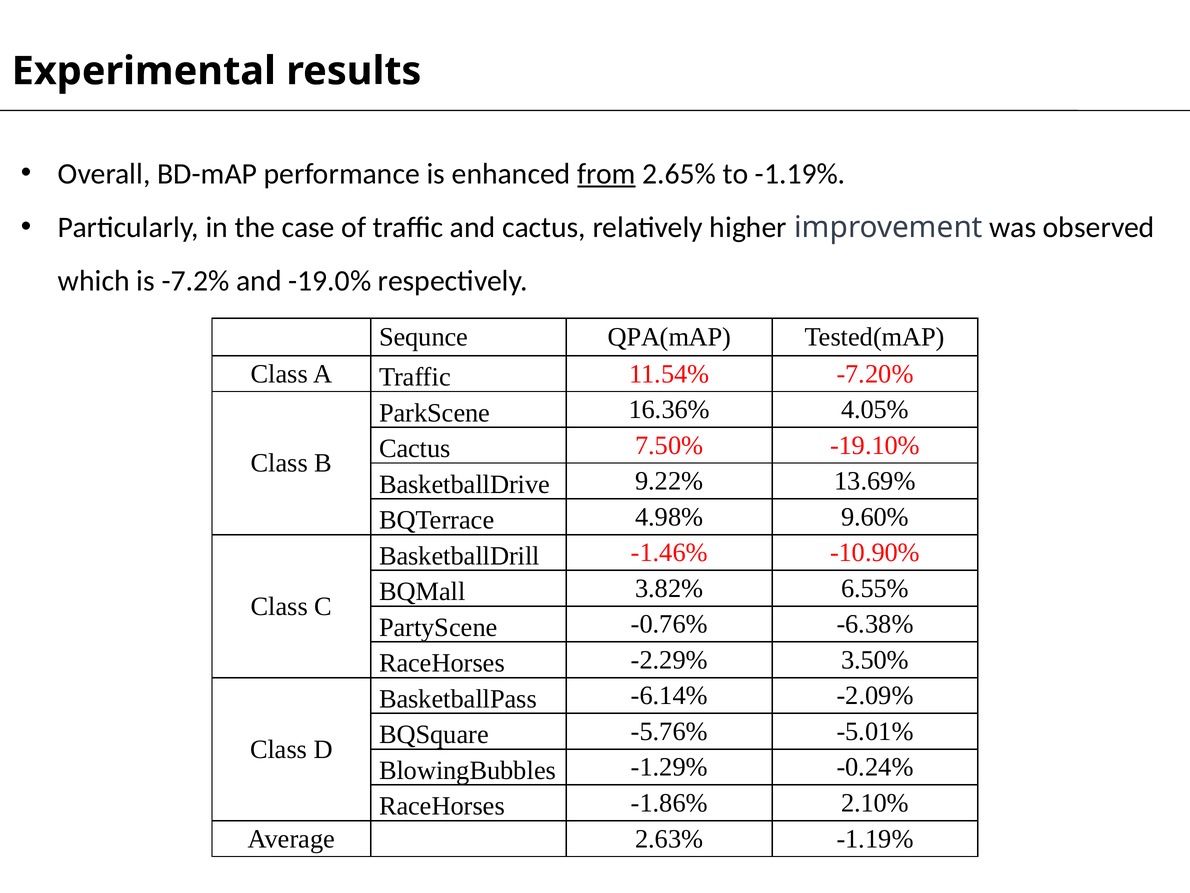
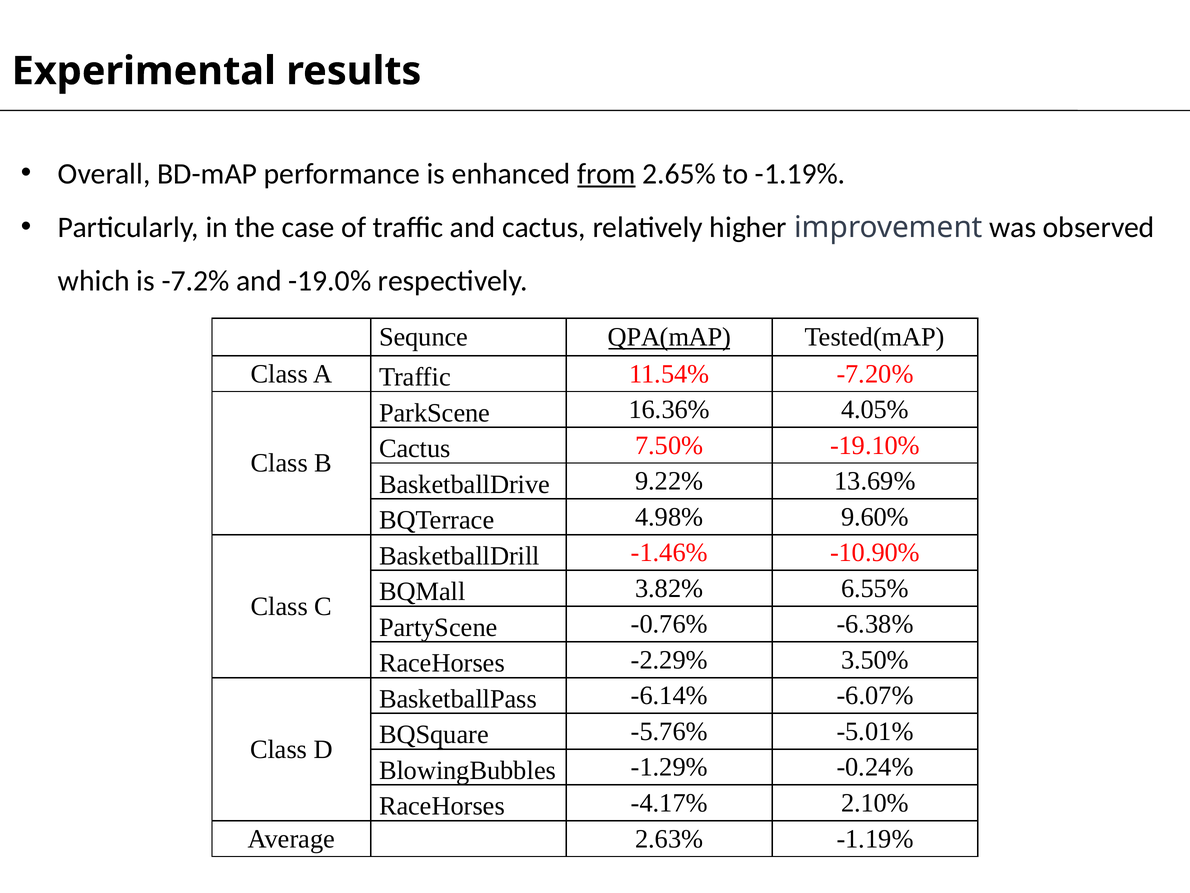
QPA(mAP underline: none -> present
-2.09%: -2.09% -> -6.07%
-1.86%: -1.86% -> -4.17%
